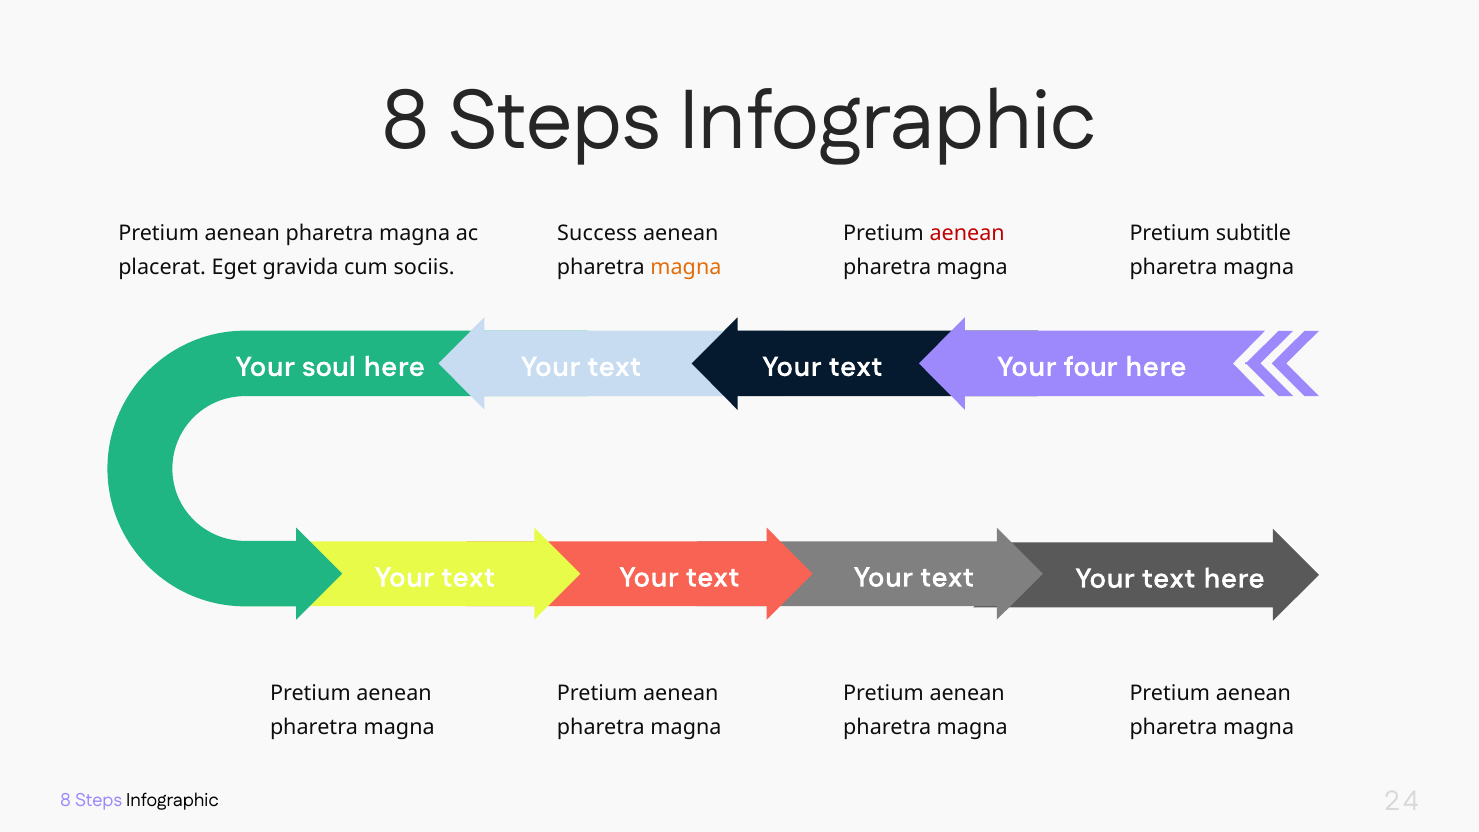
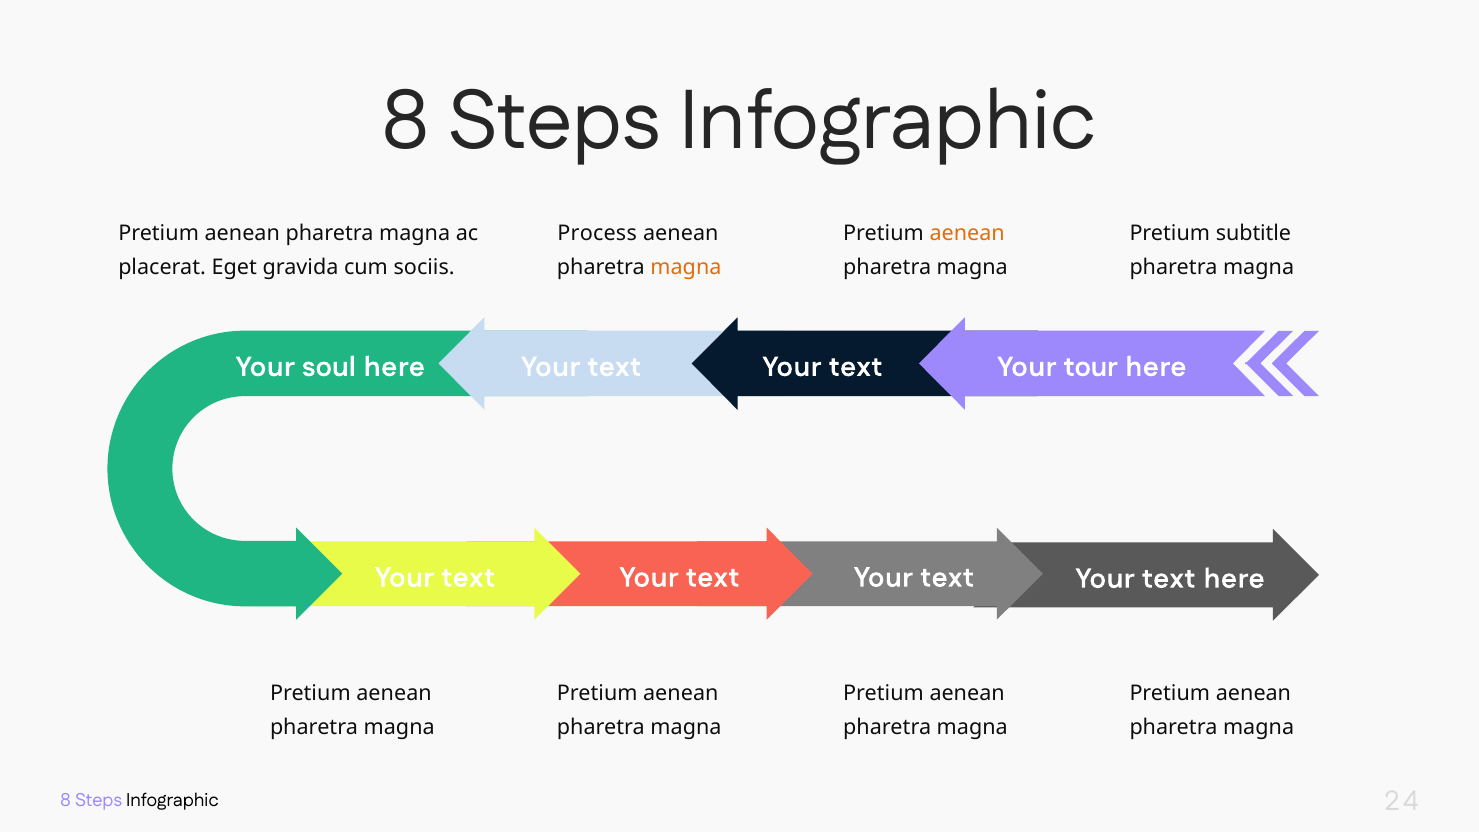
Success: Success -> Process
aenean at (967, 234) colour: red -> orange
four: four -> tour
